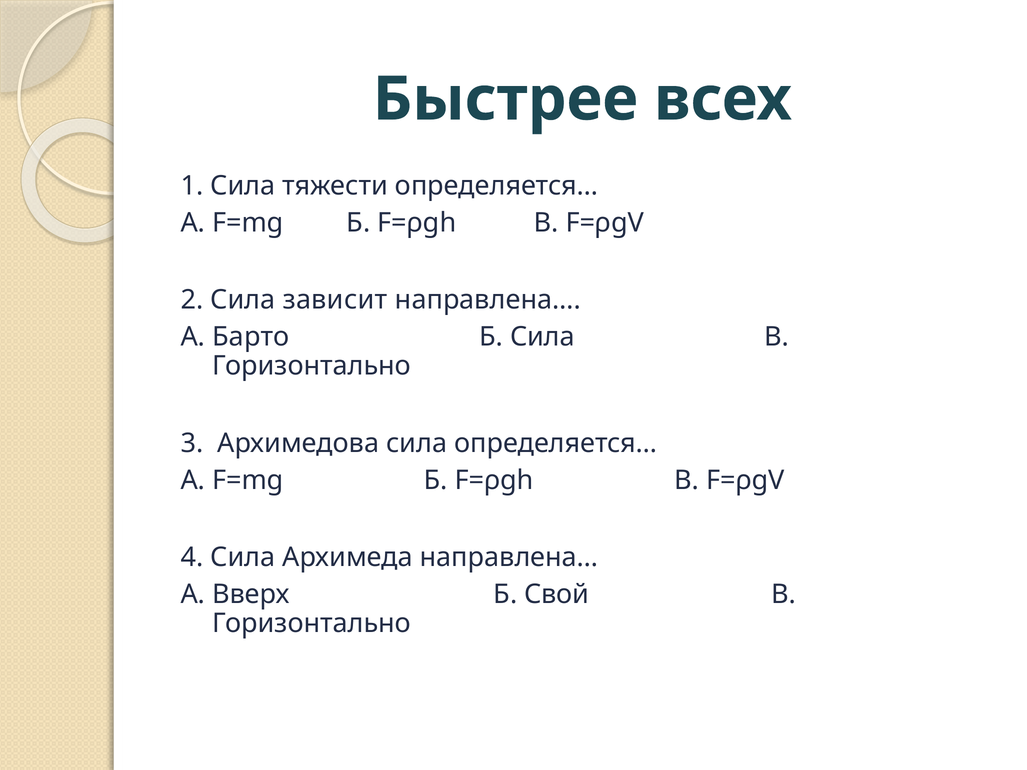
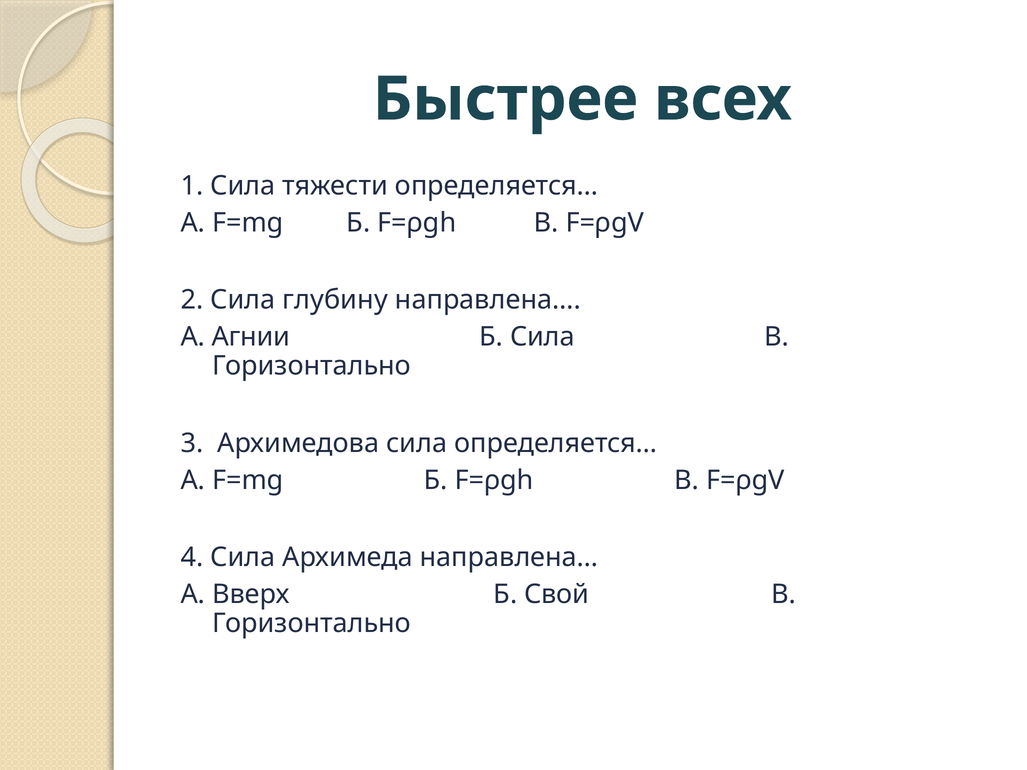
зависит: зависит -> глубину
Барто: Барто -> Агнии
